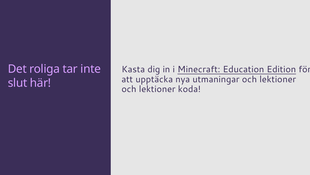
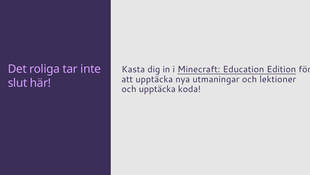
lektioner at (157, 89): lektioner -> upptäcka
